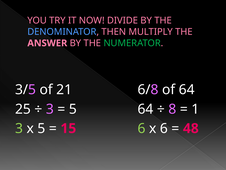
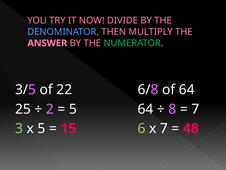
21: 21 -> 22
3 at (50, 109): 3 -> 2
1 at (195, 109): 1 -> 7
x 6: 6 -> 7
